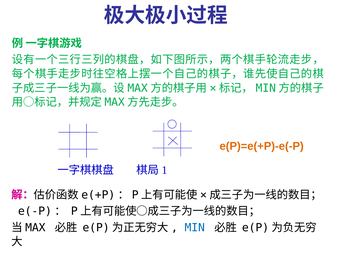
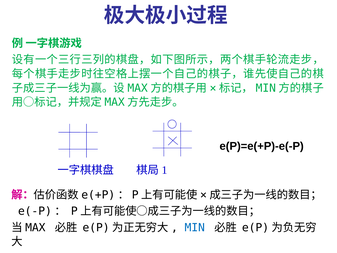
e(P)=e(+P)-e(-P colour: orange -> black
